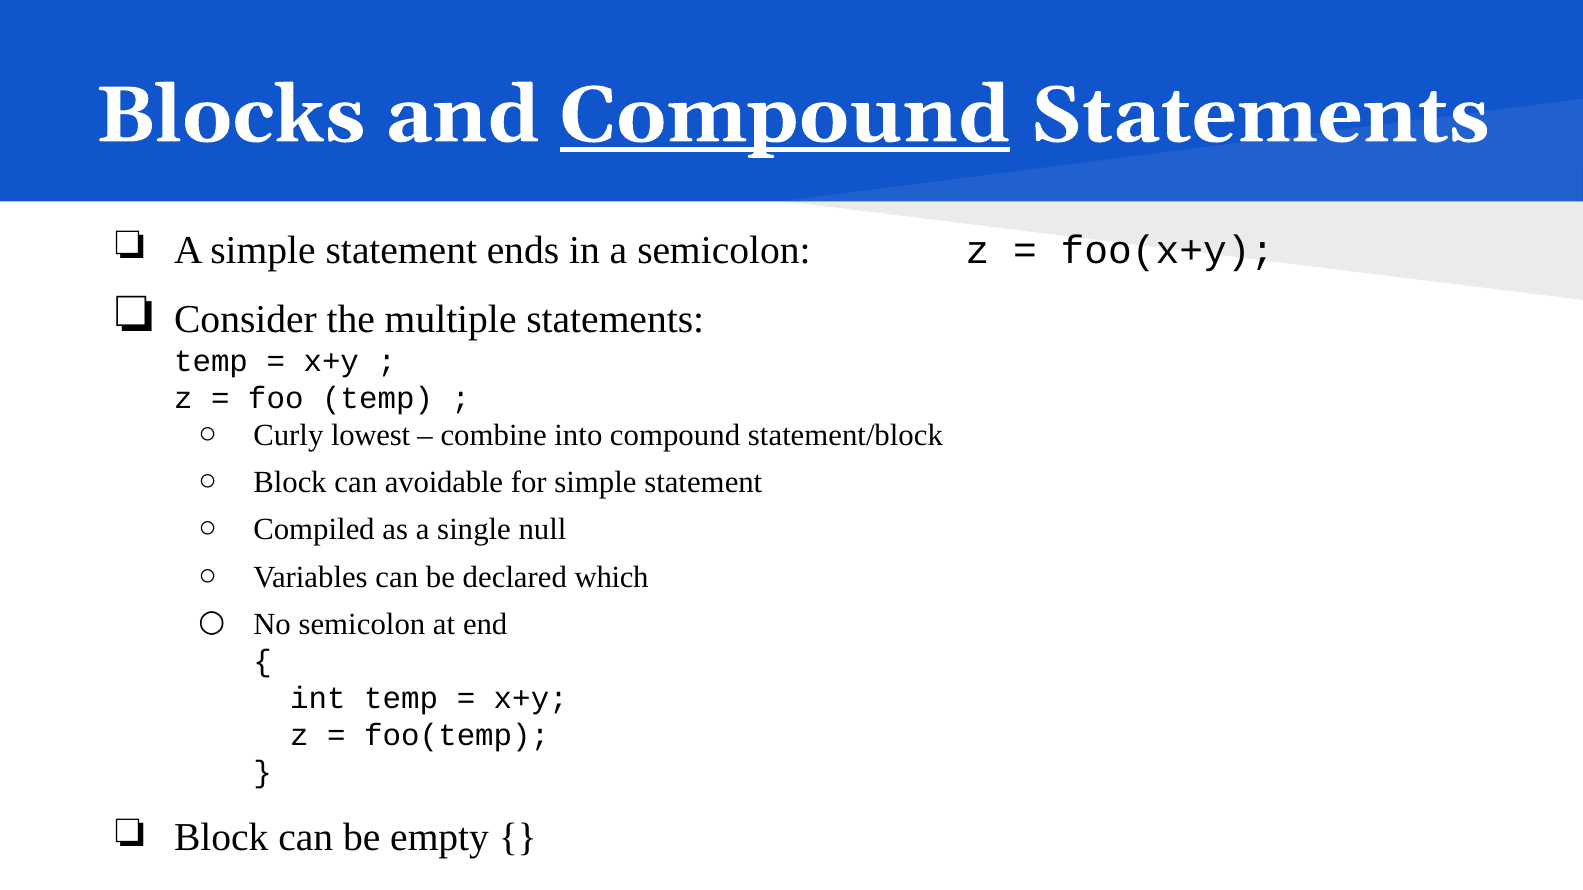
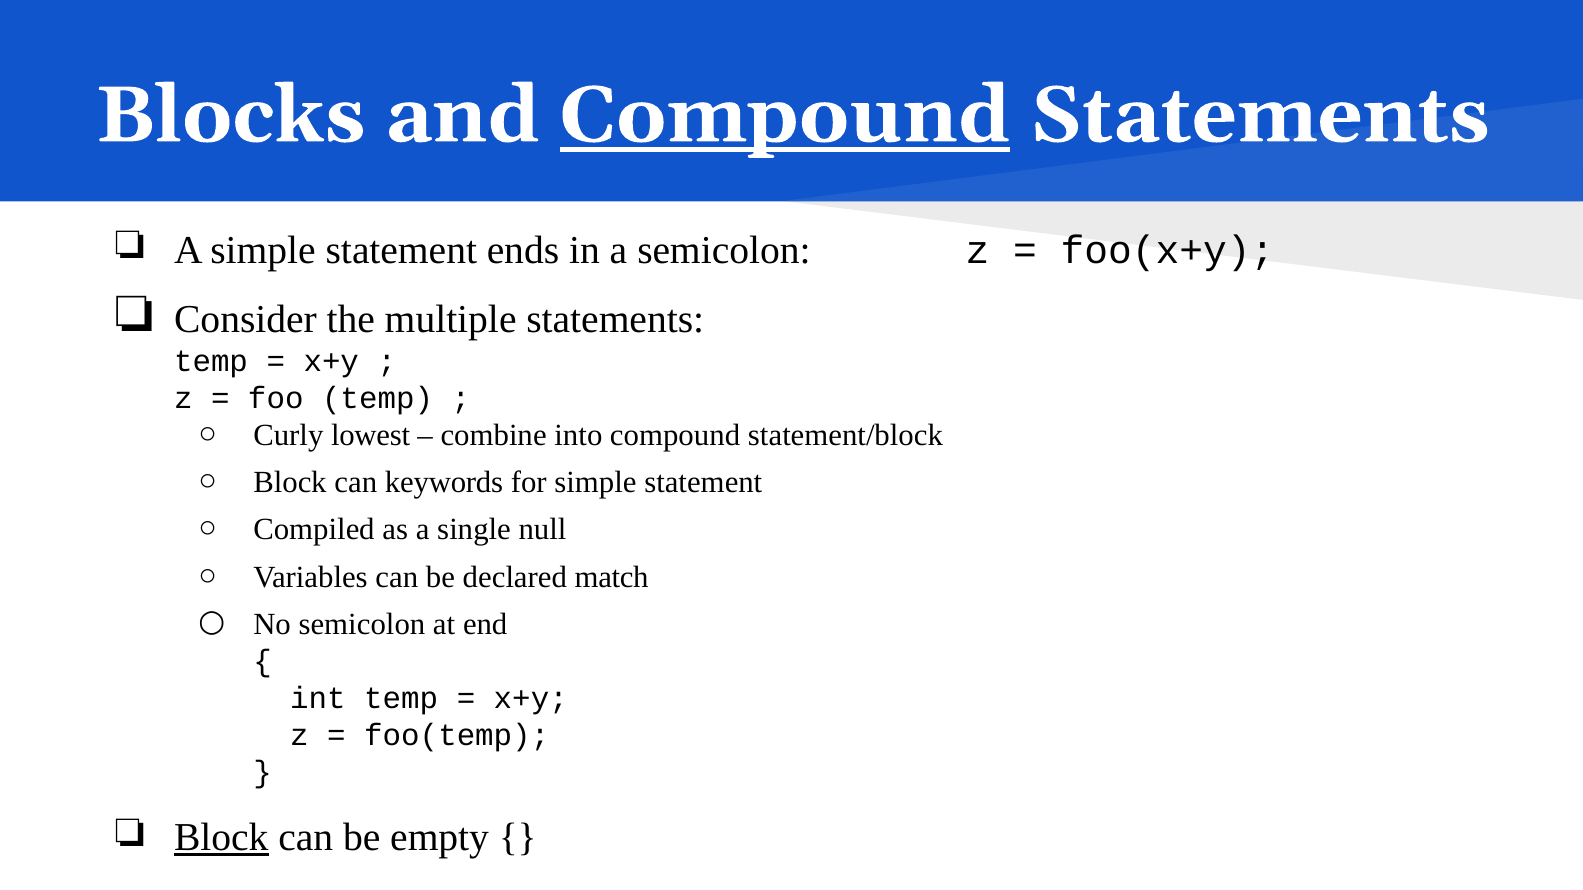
avoidable: avoidable -> keywords
which: which -> match
Block at (221, 838) underline: none -> present
